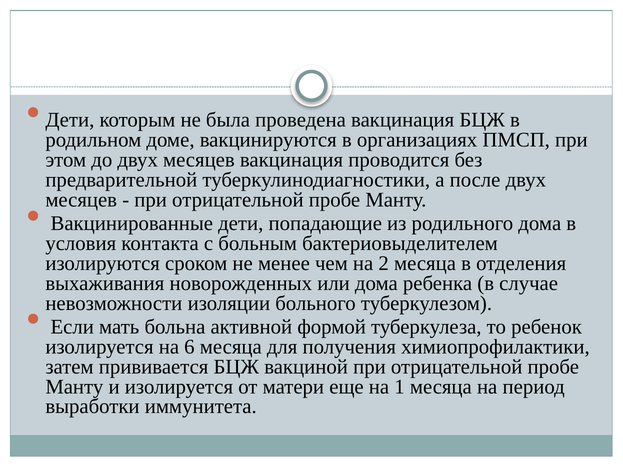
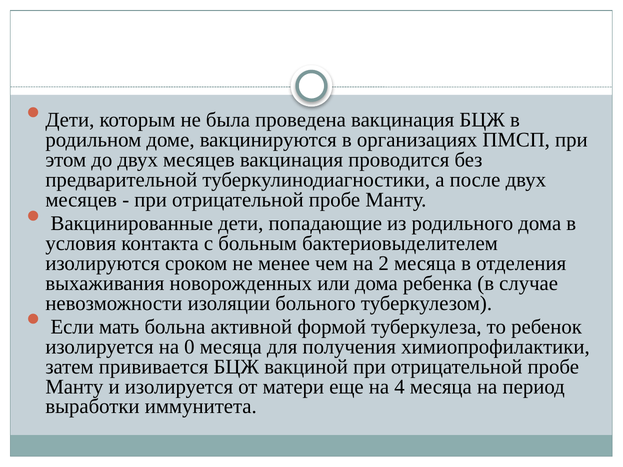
6: 6 -> 0
1: 1 -> 4
